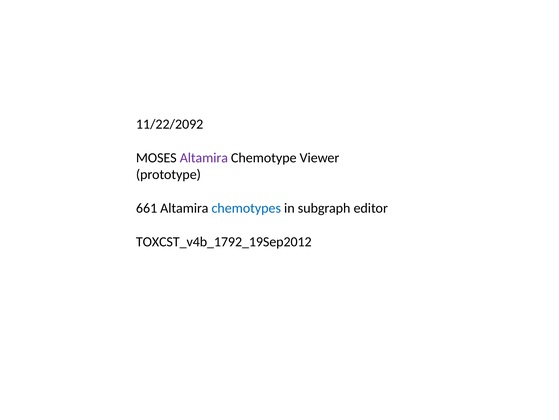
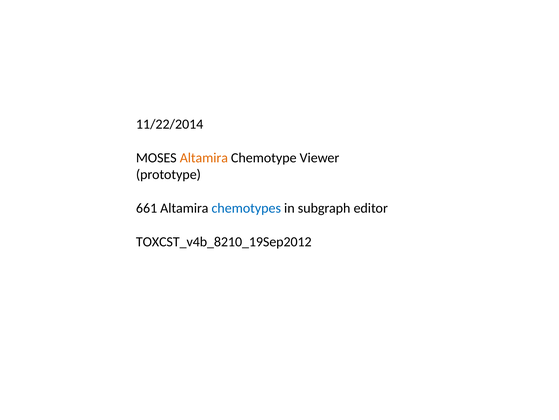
11/22/2092: 11/22/2092 -> 11/22/2014
Altamira at (204, 157) colour: purple -> orange
TOXCST_v4b_1792_19Sep2012: TOXCST_v4b_1792_19Sep2012 -> TOXCST_v4b_8210_19Sep2012
